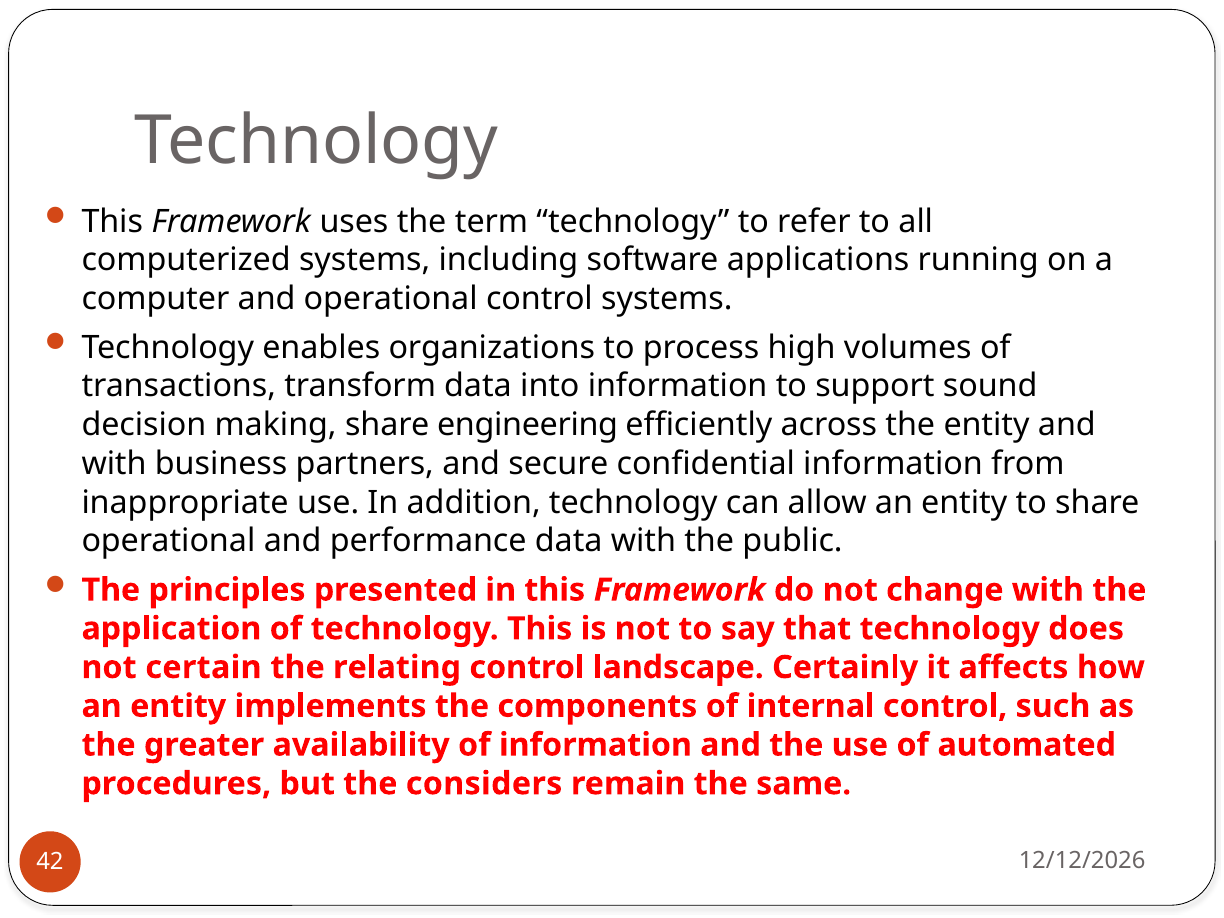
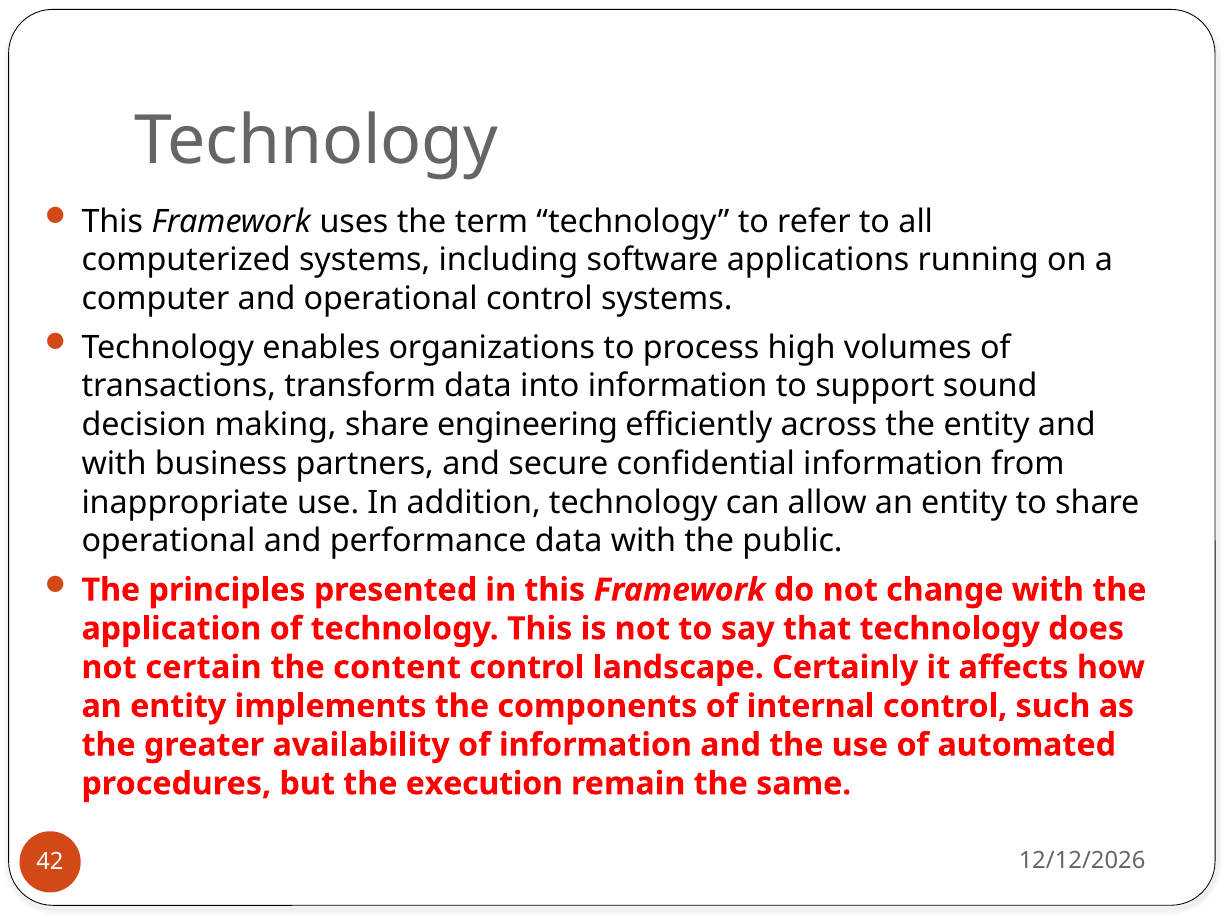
relating: relating -> content
considers: considers -> execution
